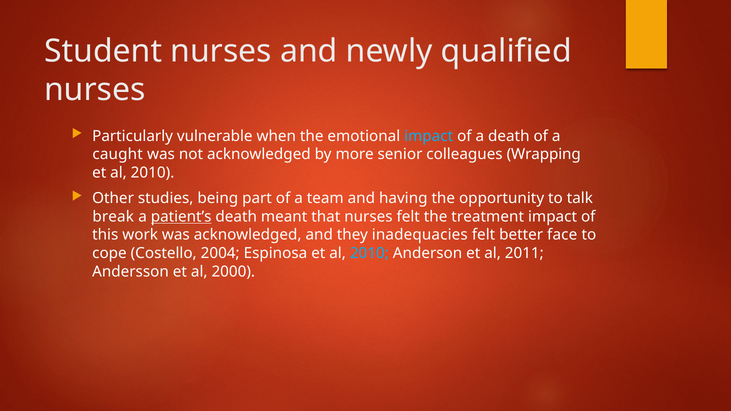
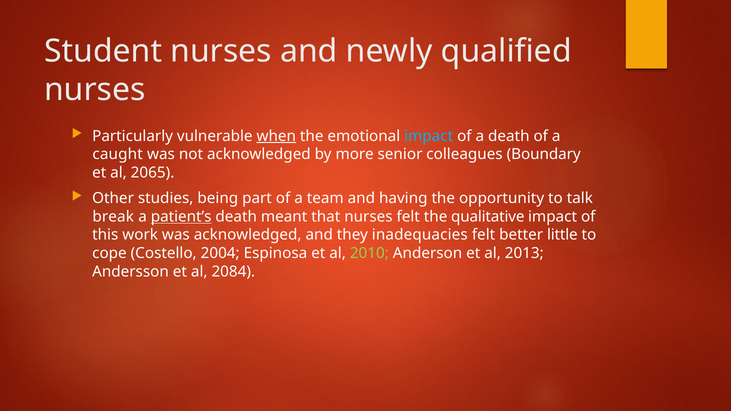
when underline: none -> present
Wrapping: Wrapping -> Boundary
2010 at (153, 173): 2010 -> 2065
treatment: treatment -> qualitative
face: face -> little
2010 at (369, 253) colour: light blue -> light green
2011: 2011 -> 2013
2000: 2000 -> 2084
